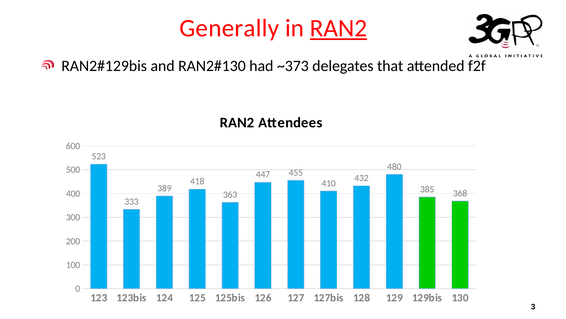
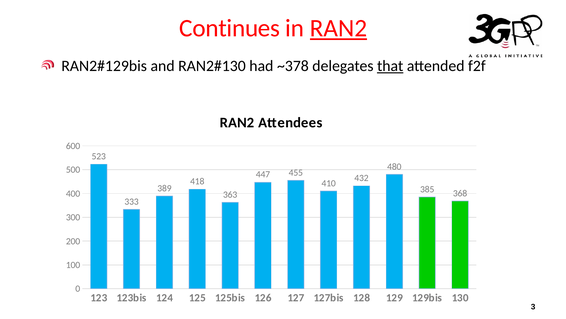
Generally: Generally -> Continues
~373: ~373 -> ~378
that underline: none -> present
